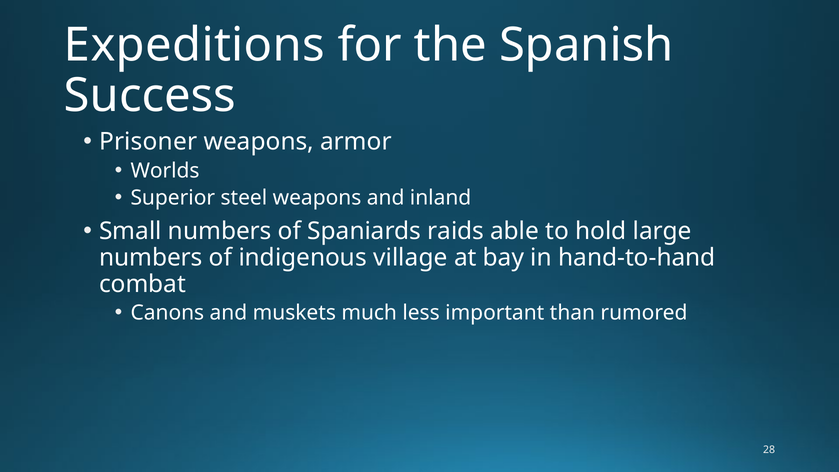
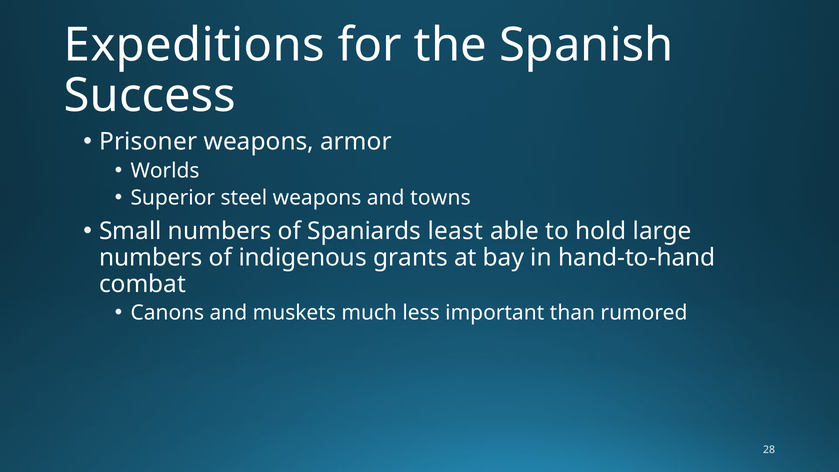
inland: inland -> towns
raids: raids -> least
village: village -> grants
